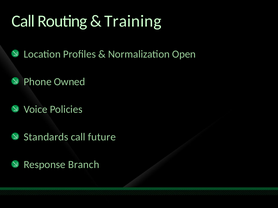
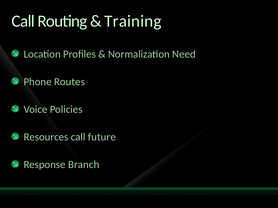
Open: Open -> Need
Owned: Owned -> Routes
Standards: Standards -> Resources
